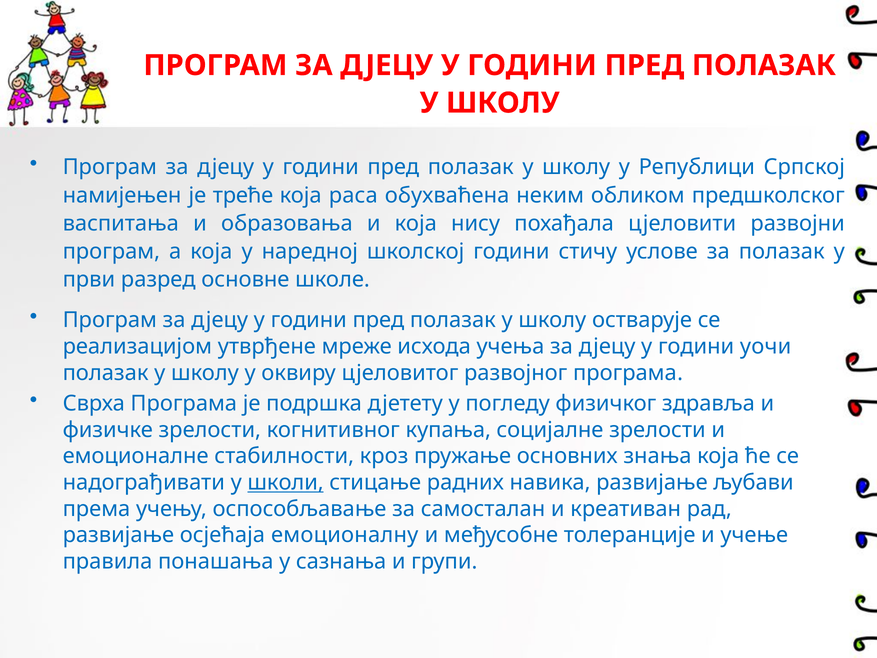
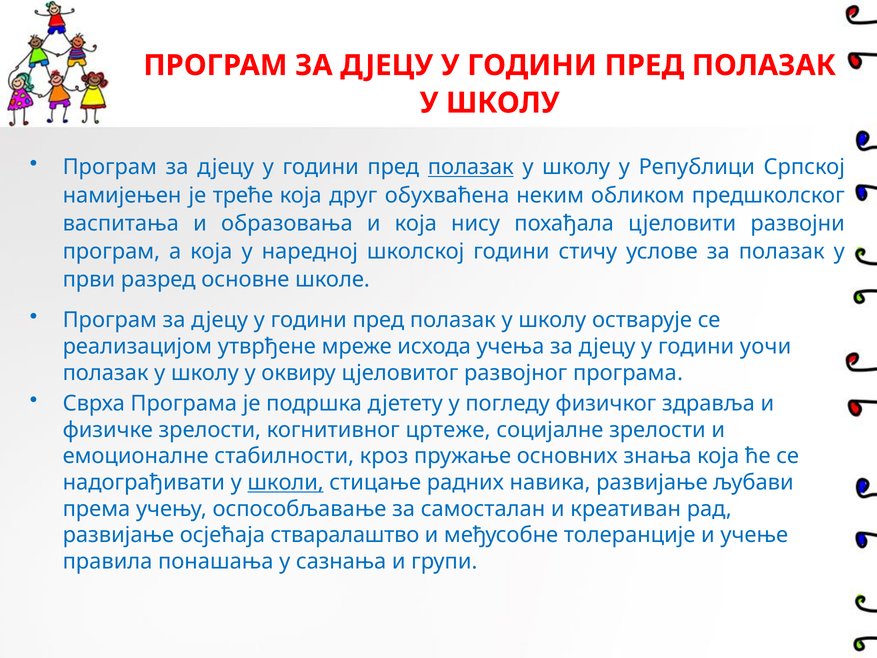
полазак at (471, 167) underline: none -> present
раса: раса -> друг
купања: купања -> цртеже
емоционалну: емоционалну -> стваралаштво
